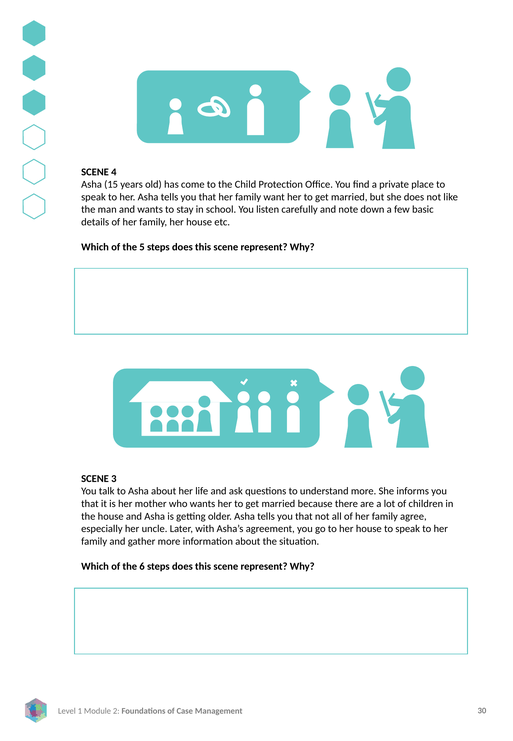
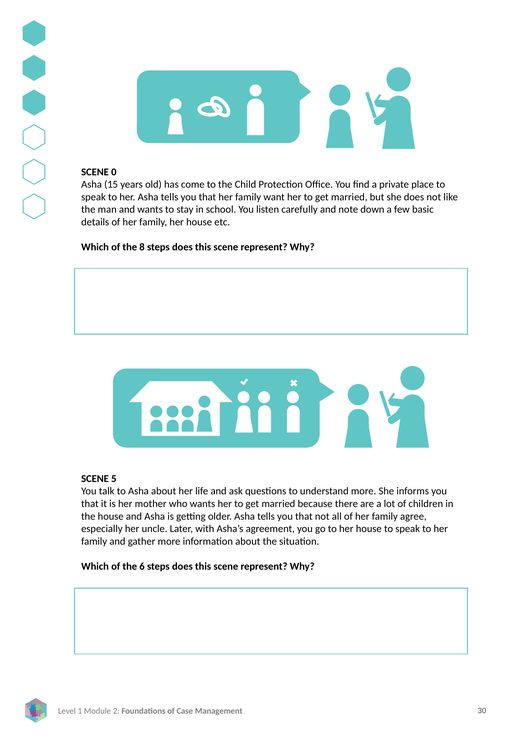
4: 4 -> 0
5: 5 -> 8
3: 3 -> 5
